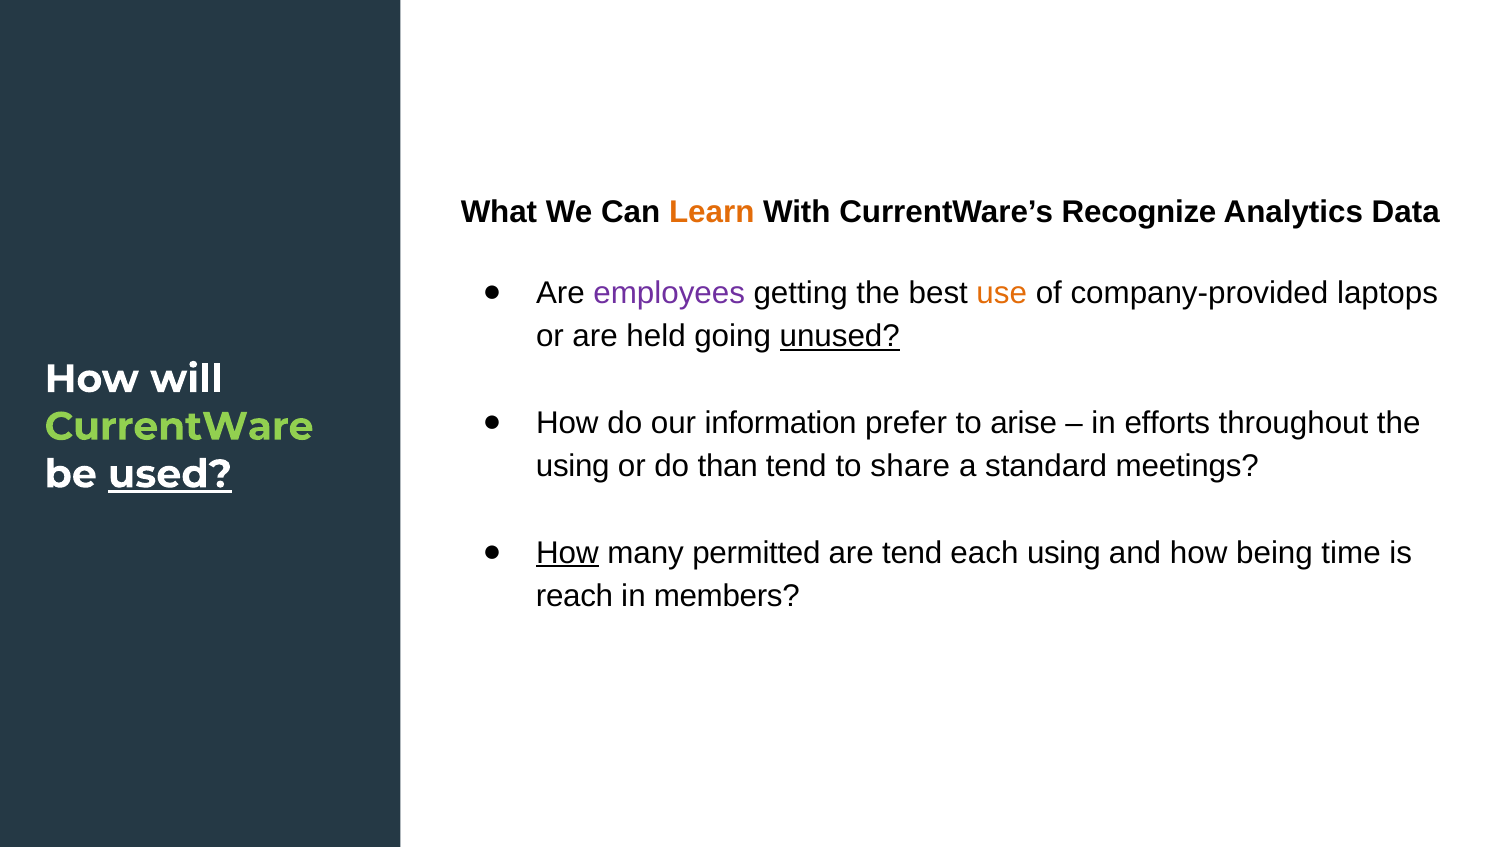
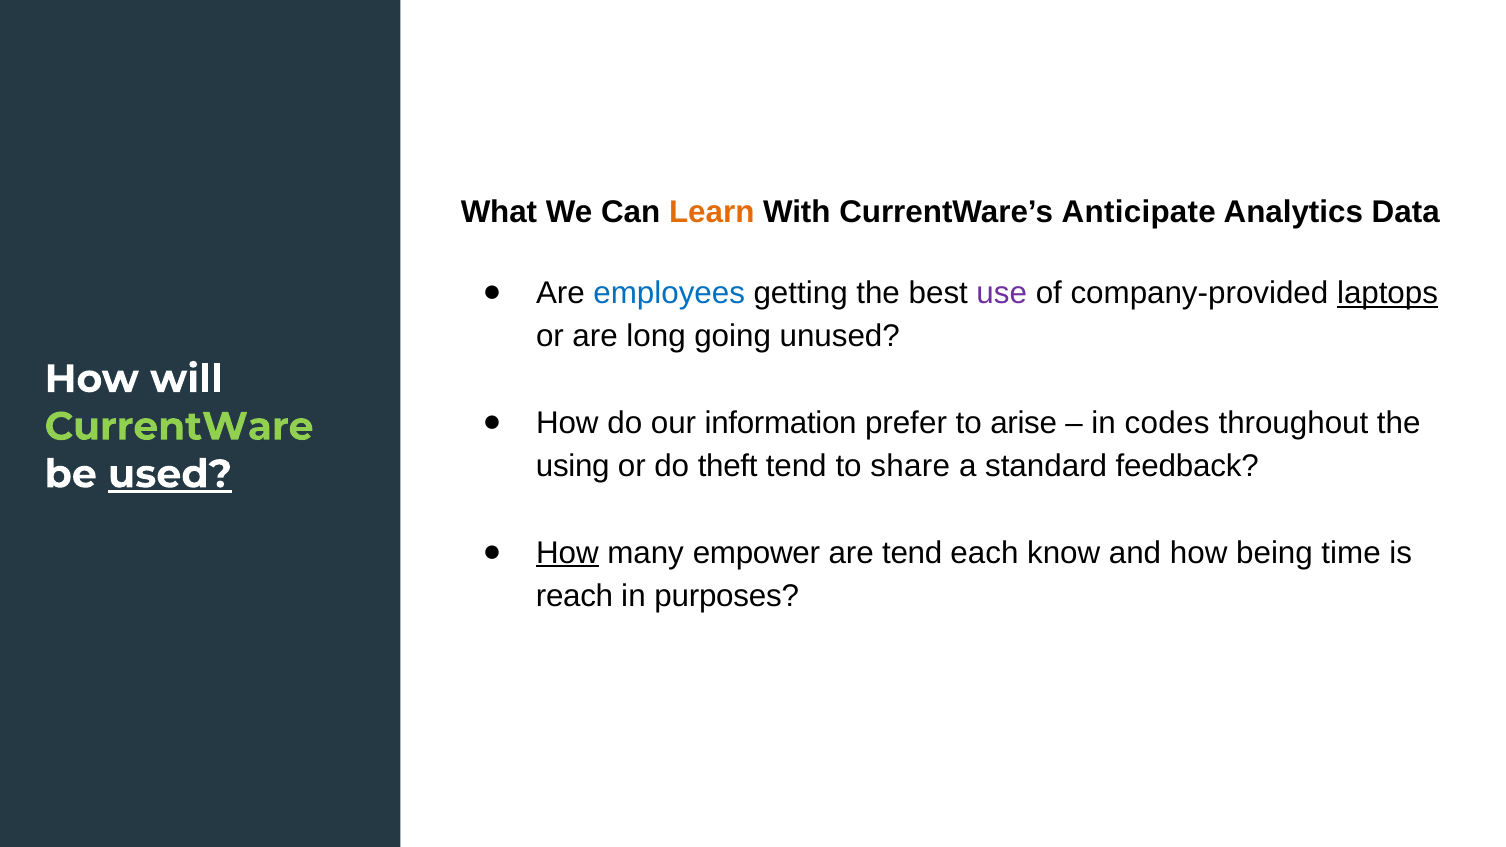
Recognize: Recognize -> Anticipate
employees colour: purple -> blue
use colour: orange -> purple
laptops underline: none -> present
held: held -> long
unused underline: present -> none
efforts: efforts -> codes
than: than -> theft
meetings: meetings -> feedback
permitted: permitted -> empower
each using: using -> know
members: members -> purposes
